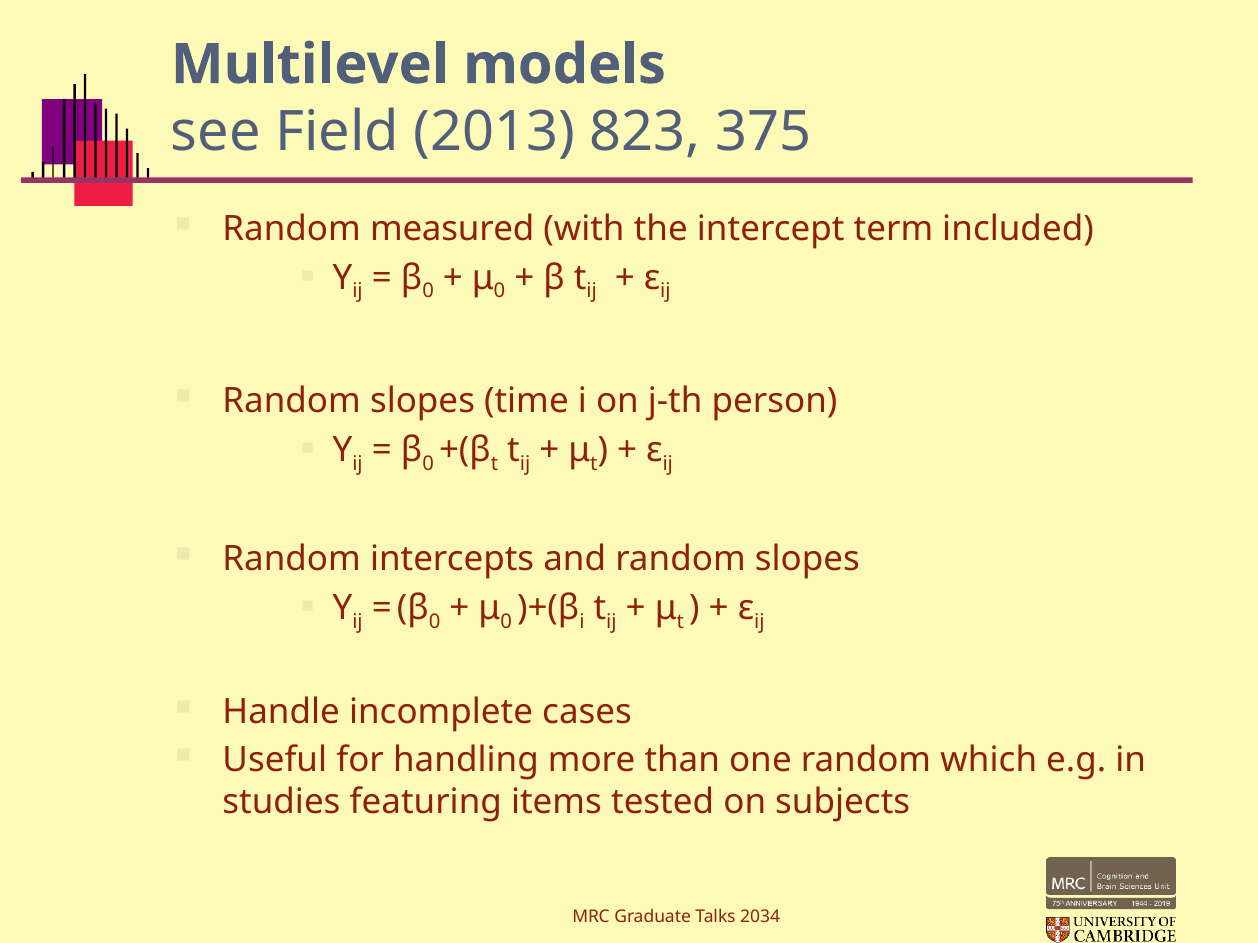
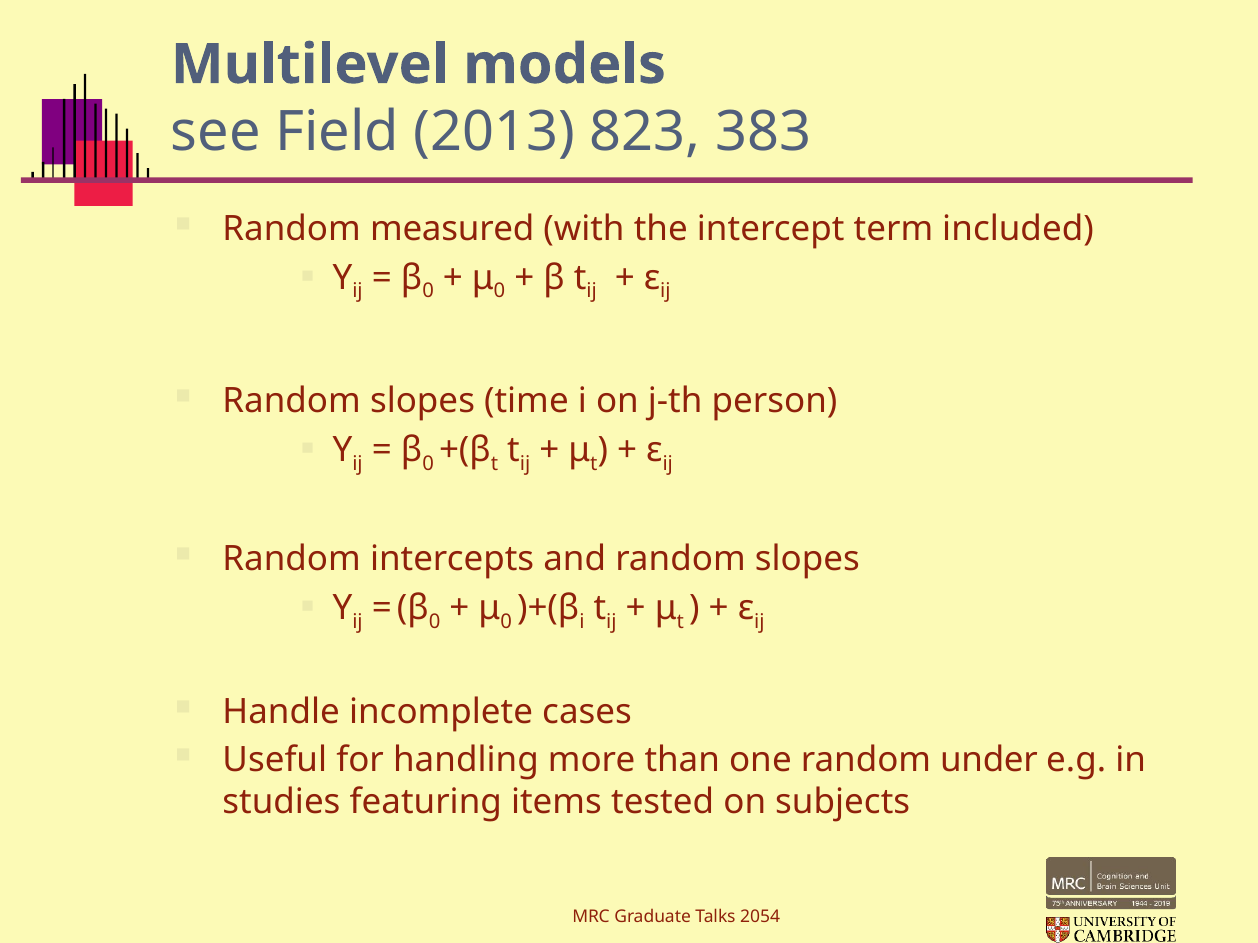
375: 375 -> 383
which: which -> under
2034: 2034 -> 2054
